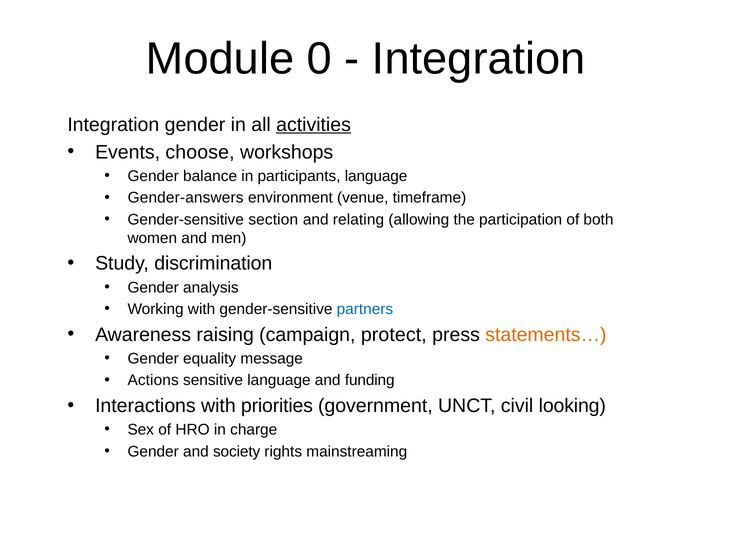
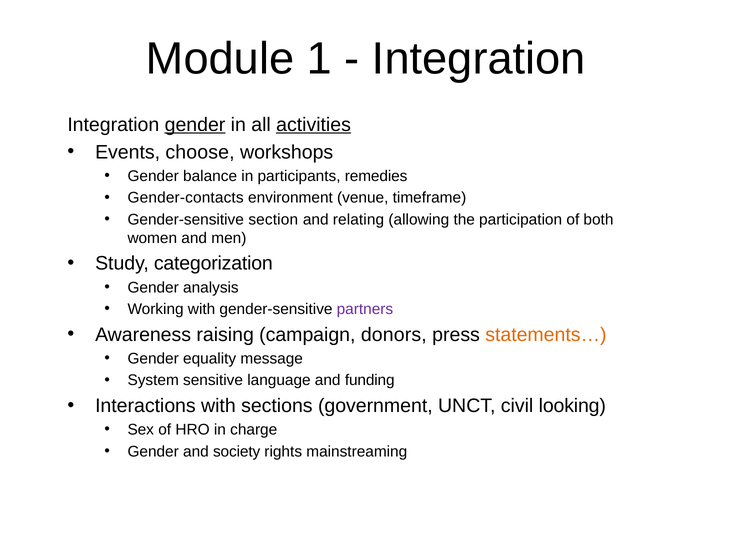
0: 0 -> 1
gender at (195, 125) underline: none -> present
participants language: language -> remedies
Gender-answers: Gender-answers -> Gender-contacts
discrimination: discrimination -> categorization
partners colour: blue -> purple
protect: protect -> donors
Actions: Actions -> System
priorities: priorities -> sections
